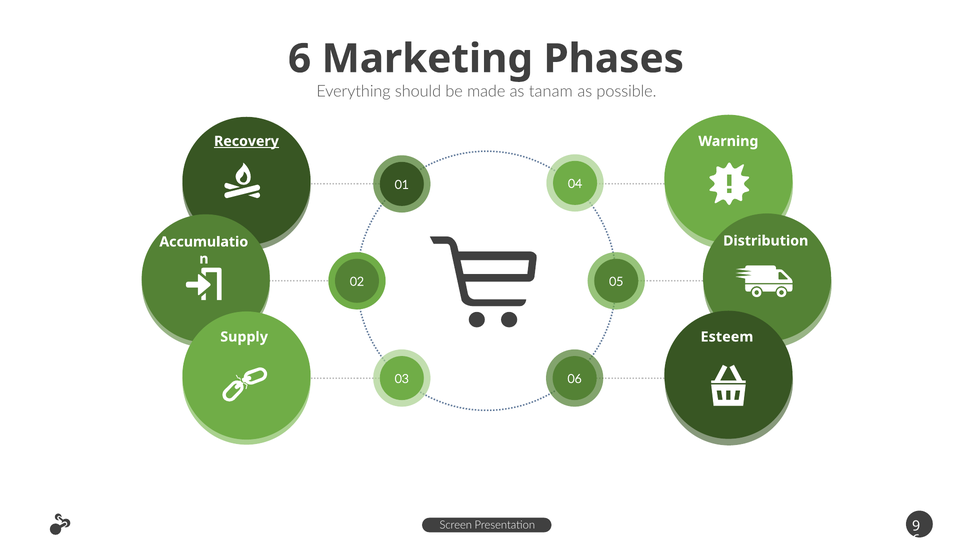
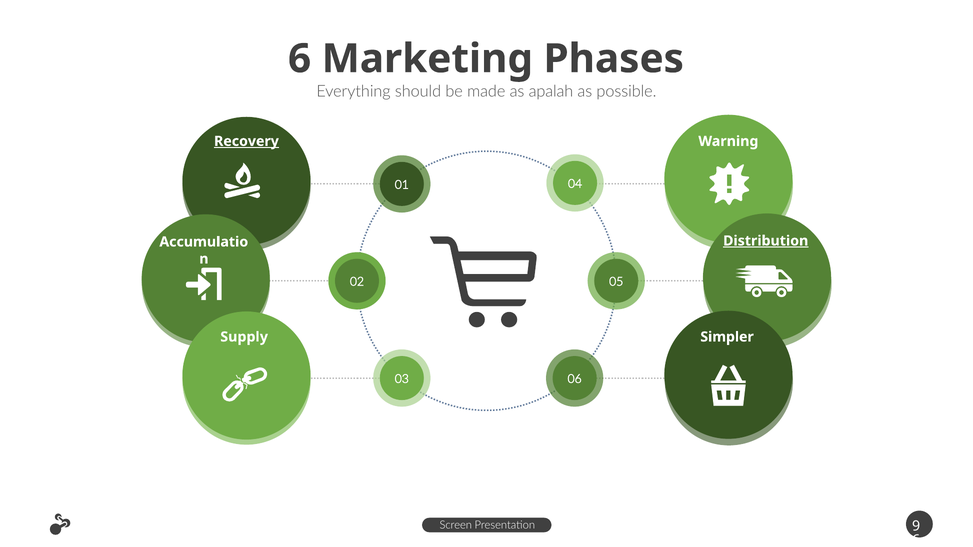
tanam: tanam -> apalah
Distribution underline: none -> present
Esteem: Esteem -> Simpler
